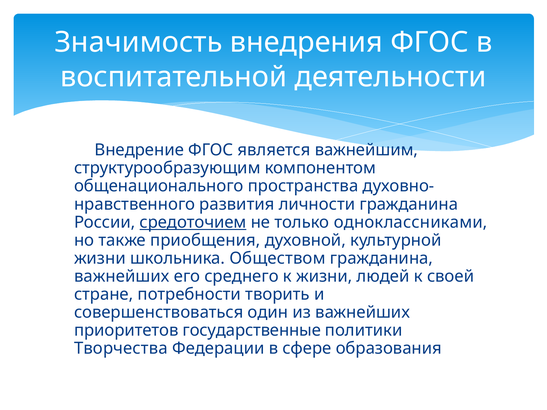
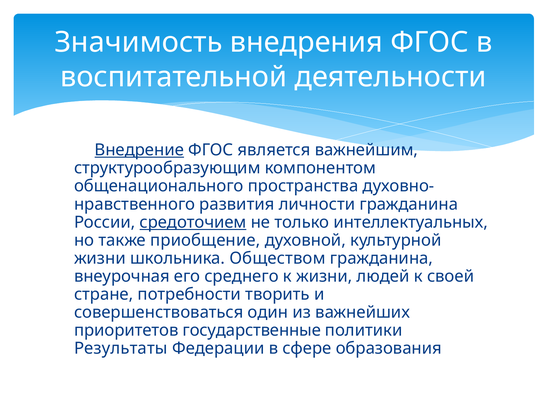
Внедрение underline: none -> present
одноклассниками: одноклассниками -> интеллектуальных
приобщения: приобщения -> приобщение
важнейших at (122, 276): важнейших -> внеурочная
Творчества: Творчества -> Результаты
